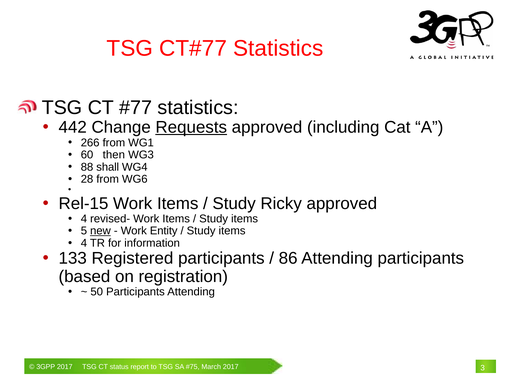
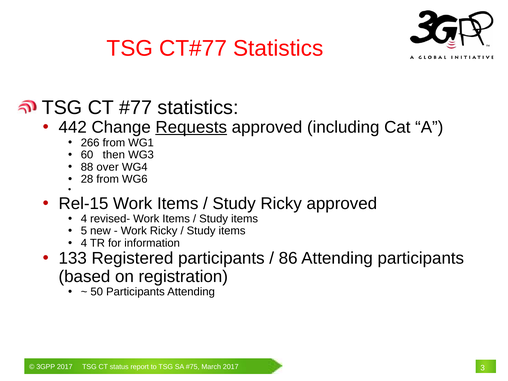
shall: shall -> over
new underline: present -> none
Work Entity: Entity -> Ricky
